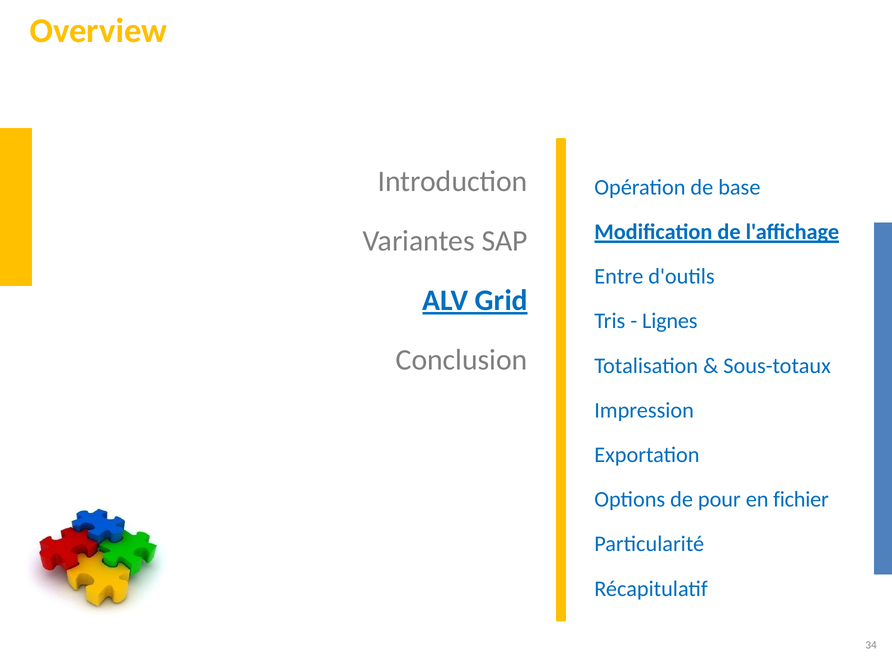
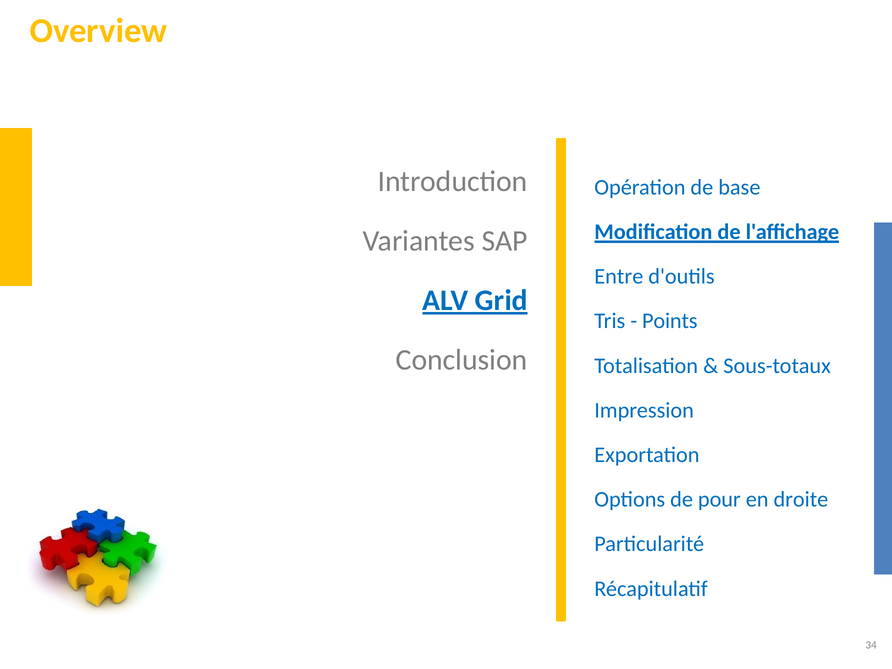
Lignes: Lignes -> Points
fichier: fichier -> droite
